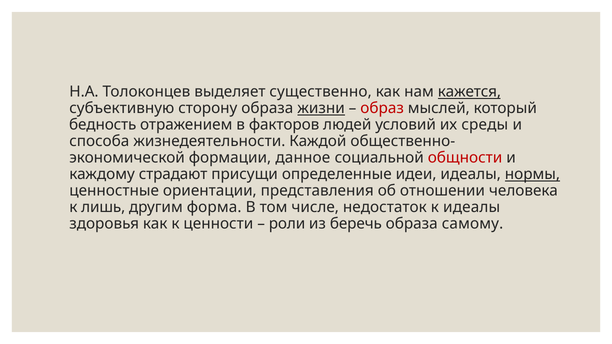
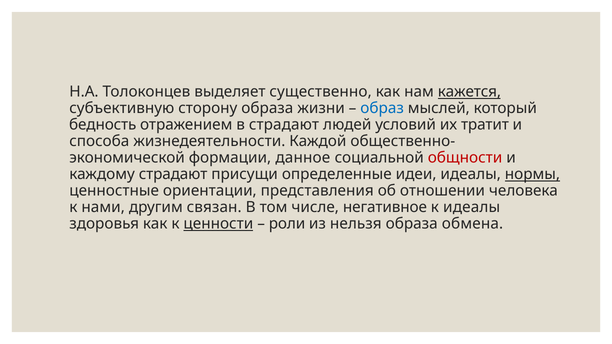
жизни underline: present -> none
образ colour: red -> blue
в факторов: факторов -> страдают
среды: среды -> тратит
лишь: лишь -> нами
форма: форма -> связан
недостаток: недостаток -> негативное
ценности underline: none -> present
беречь: беречь -> нельзя
самому: самому -> обмена
